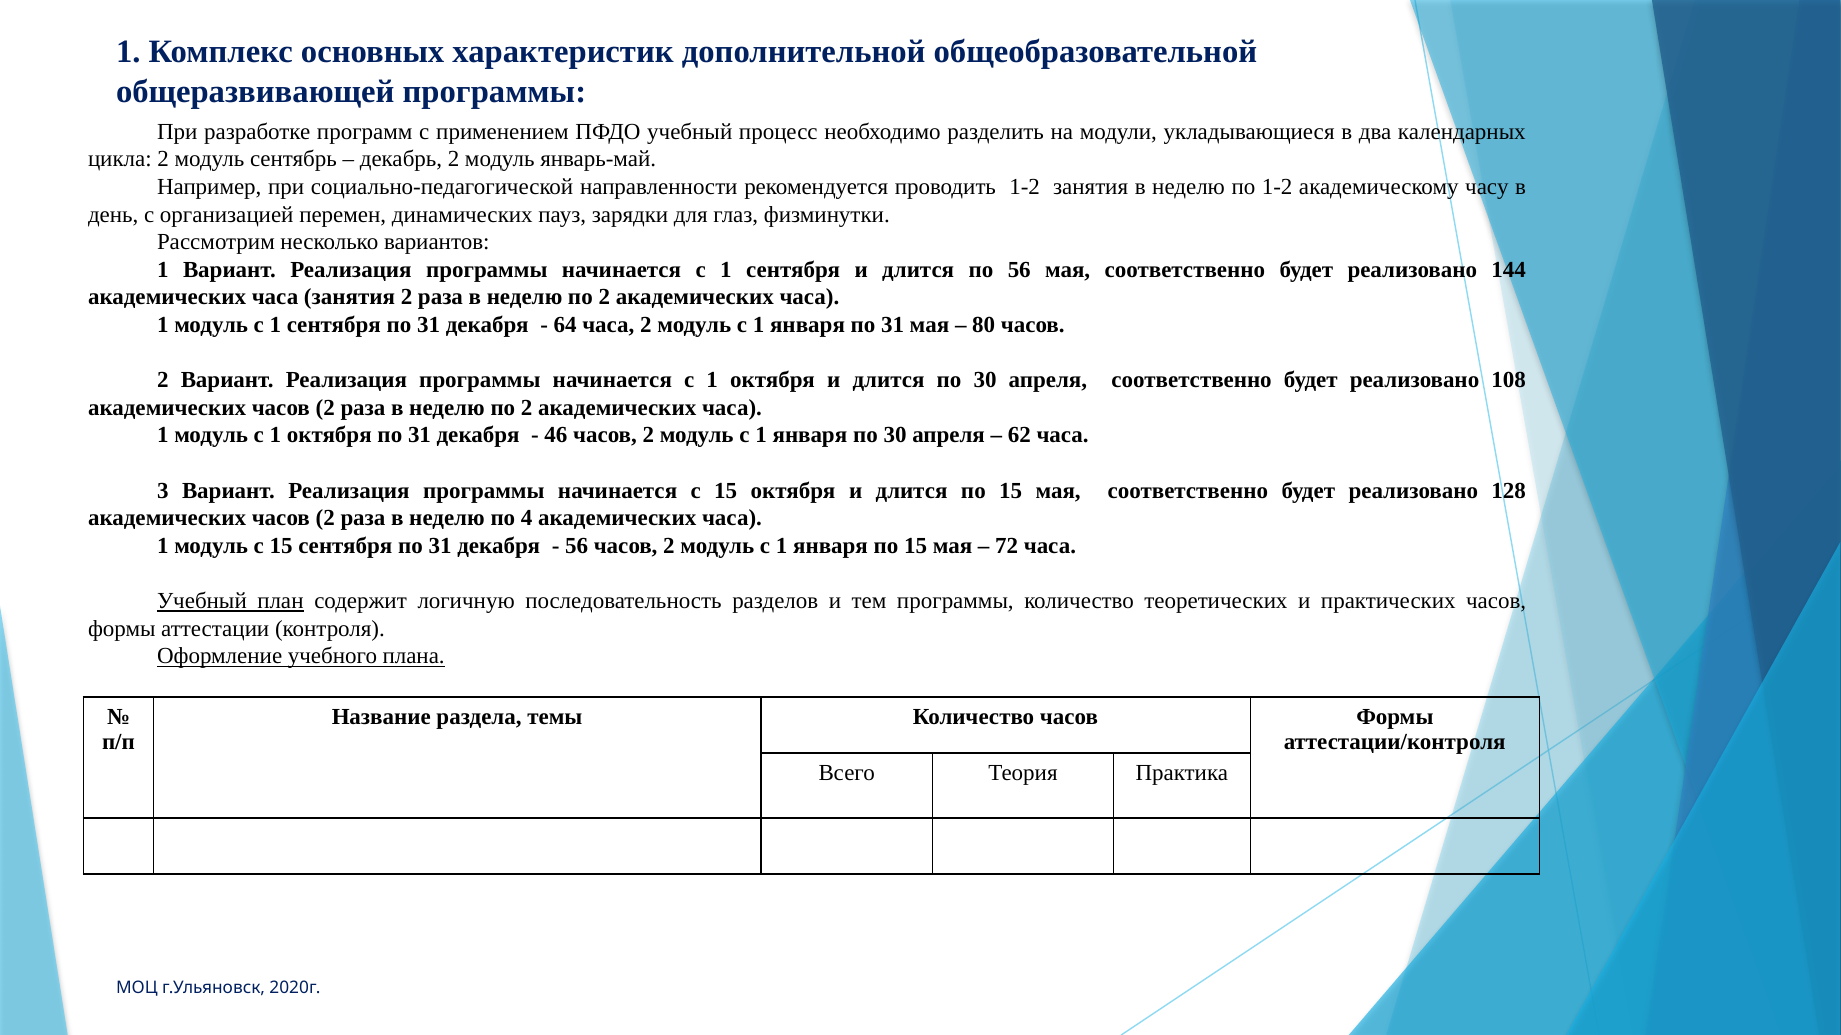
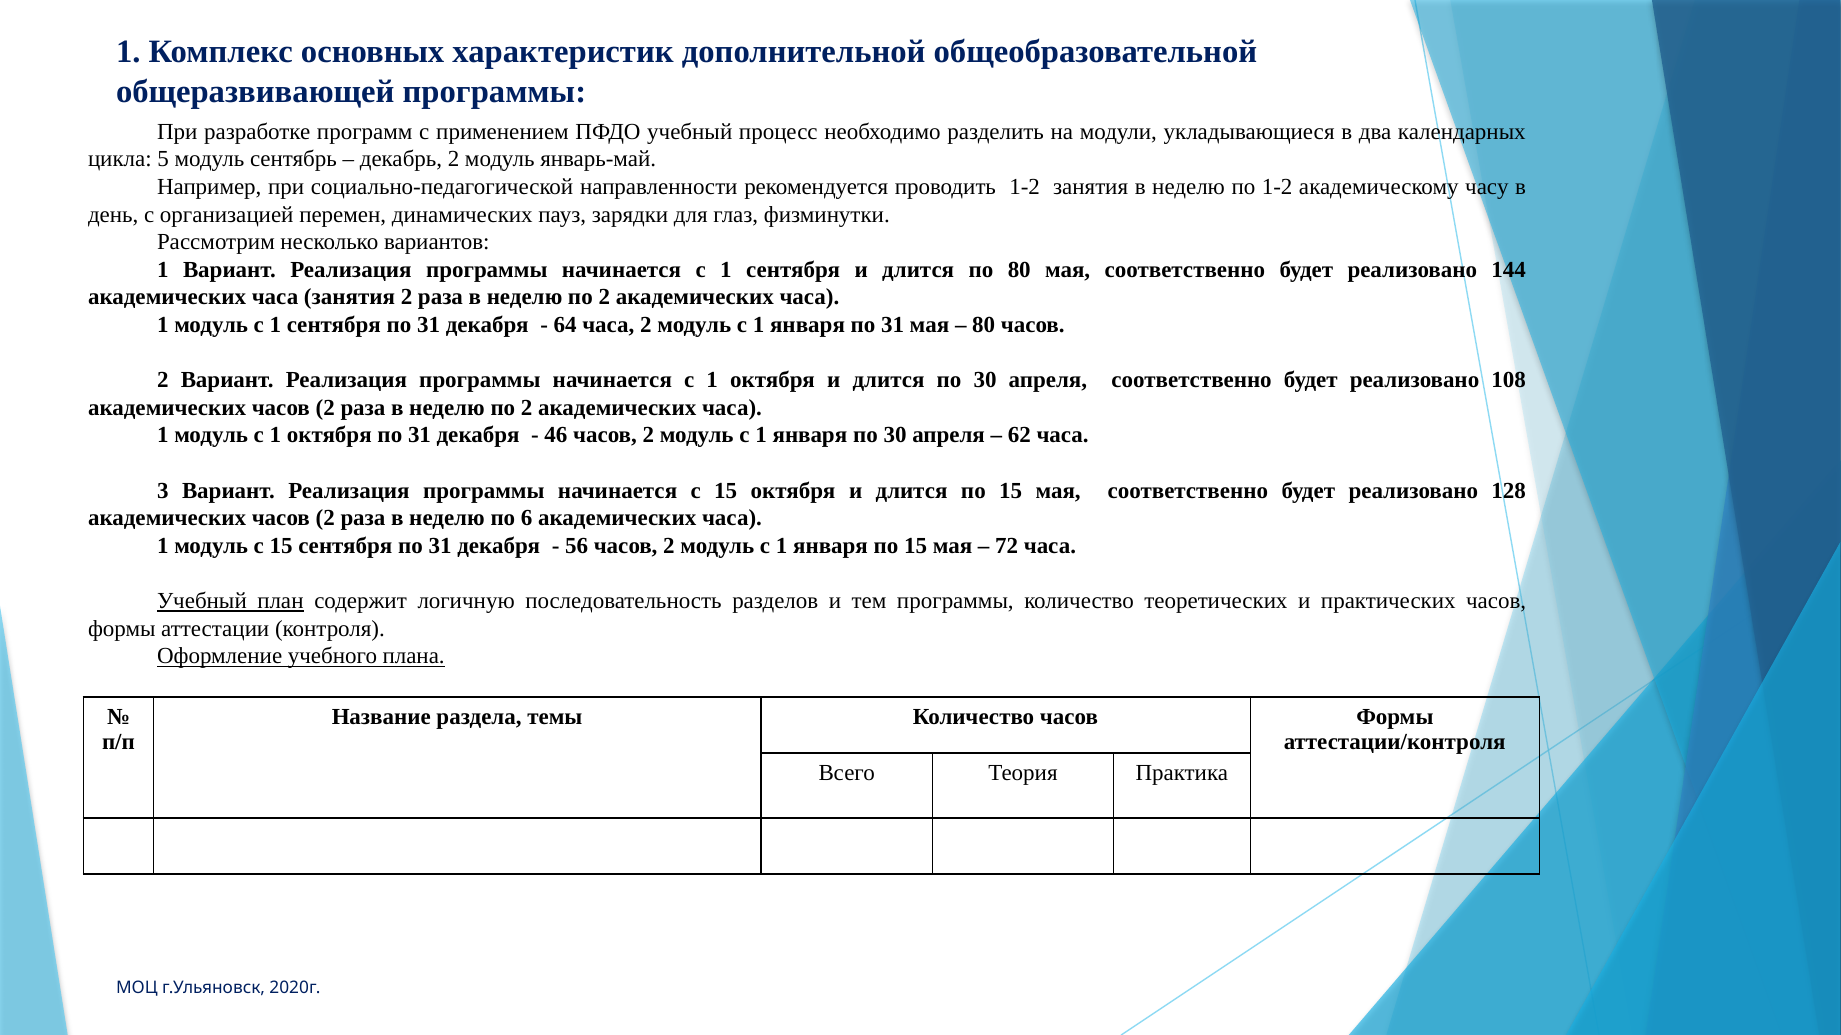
цикла 2: 2 -> 5
по 56: 56 -> 80
4: 4 -> 6
